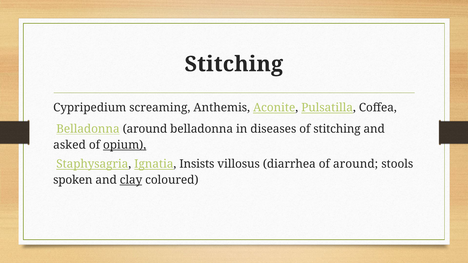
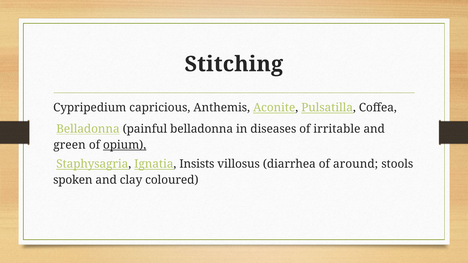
screaming: screaming -> capricious
Belladonna around: around -> painful
of stitching: stitching -> irritable
asked: asked -> green
clay underline: present -> none
